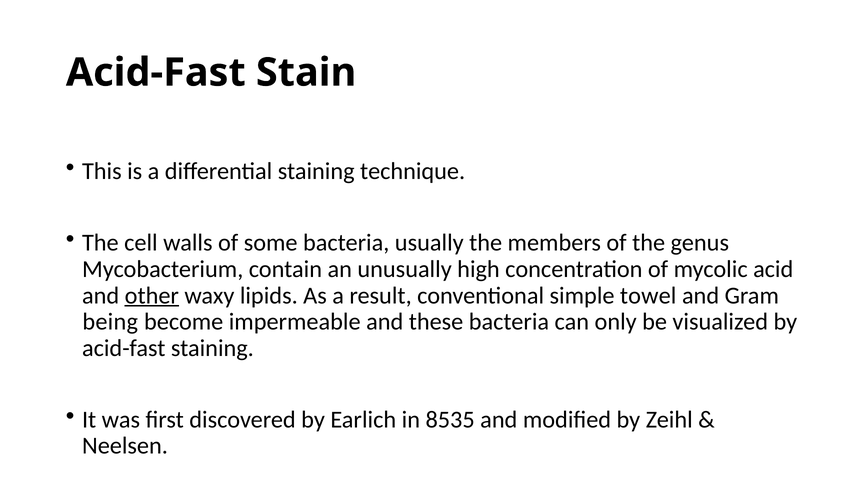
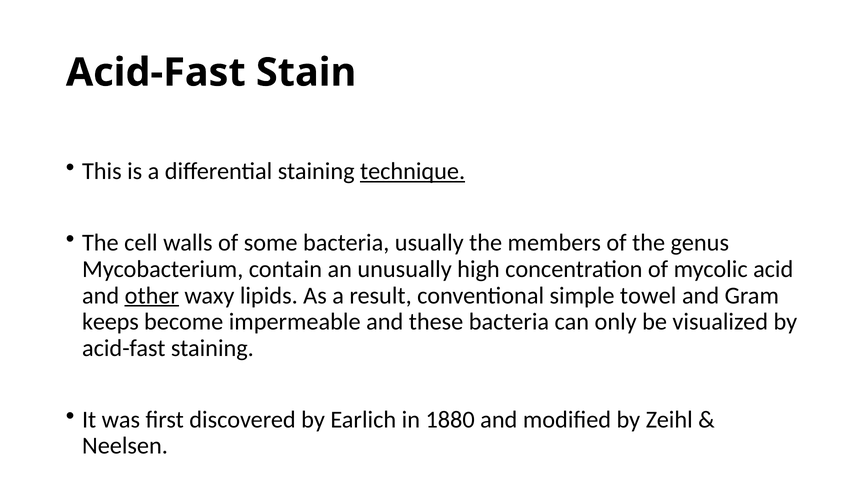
technique underline: none -> present
being: being -> keeps
8535: 8535 -> 1880
